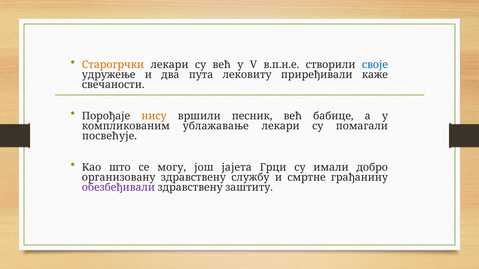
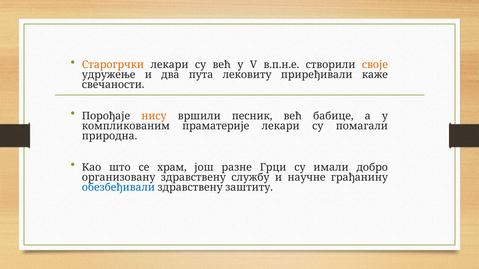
своје colour: blue -> orange
ублажавање: ублажавање -> праматерије
посвећује: посвећује -> природна
могу: могу -> храм
јајета: јајета -> разне
смртне: смртне -> научне
обезбеђивали colour: purple -> blue
